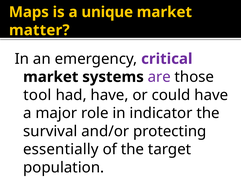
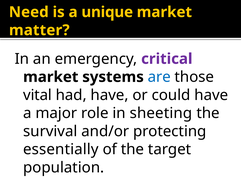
Maps: Maps -> Need
are colour: purple -> blue
tool: tool -> vital
indicator: indicator -> sheeting
